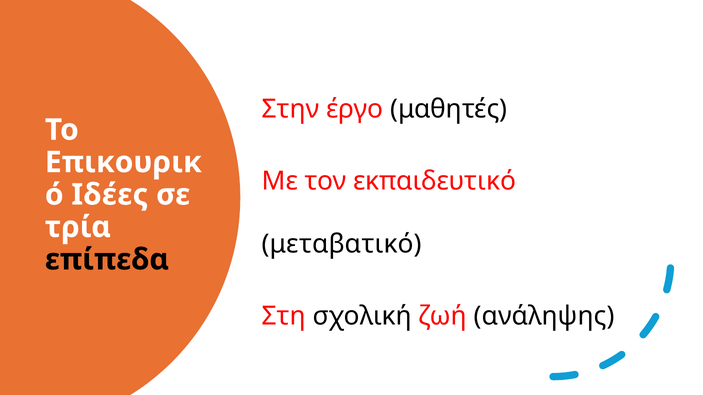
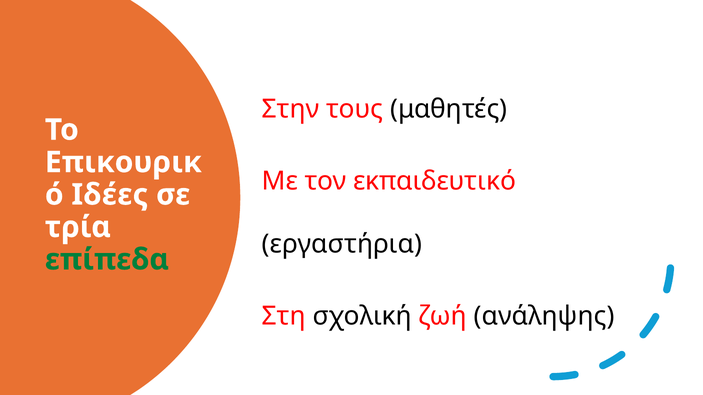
έργο: έργο -> τους
μεταβατικό: μεταβατικό -> εργαστήρια
επίπεδα colour: black -> green
